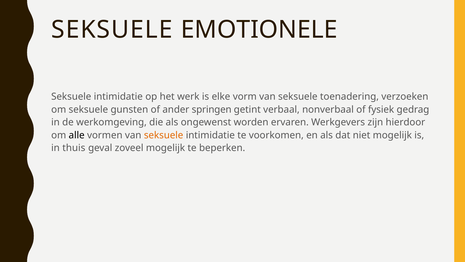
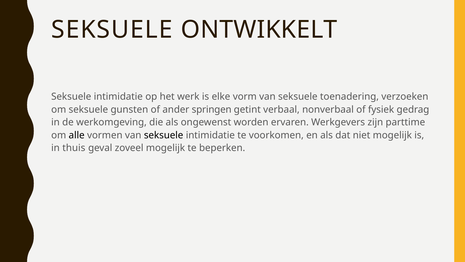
EMOTIONELE: EMOTIONELE -> ONTWIKKELT
hierdoor: hierdoor -> parttime
seksuele at (164, 135) colour: orange -> black
